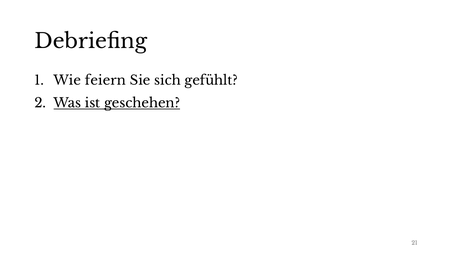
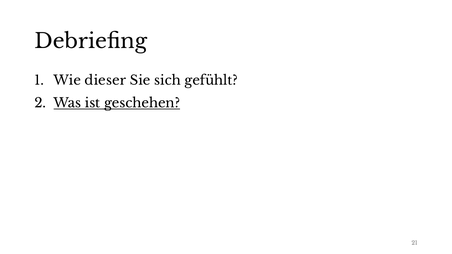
feiern: feiern -> dieser
